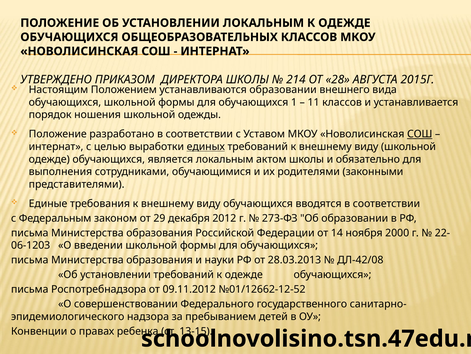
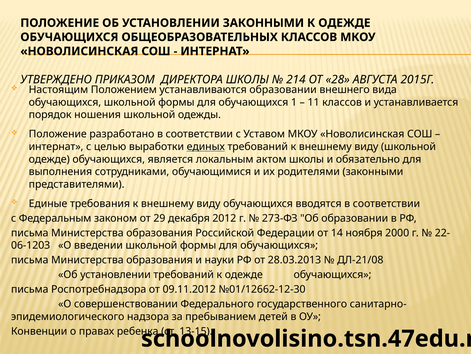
УСТАНОВЛЕНИИ ЛОКАЛЬНЫМ: ЛОКАЛЬНЫМ -> ЗАКОННЫМИ
СОШ at (420, 134) underline: present -> none
ДЛ-42/08: ДЛ-42/08 -> ДЛ-21/08
№01/12662-12-52: №01/12662-12-52 -> №01/12662-12-30
